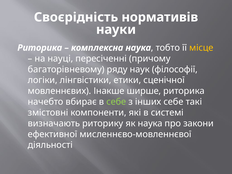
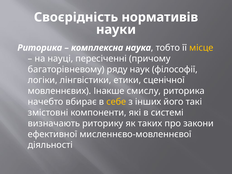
ширше: ширше -> смислу
себе at (116, 102) colour: light green -> yellow
інших себе: себе -> його
як наука: наука -> таких
